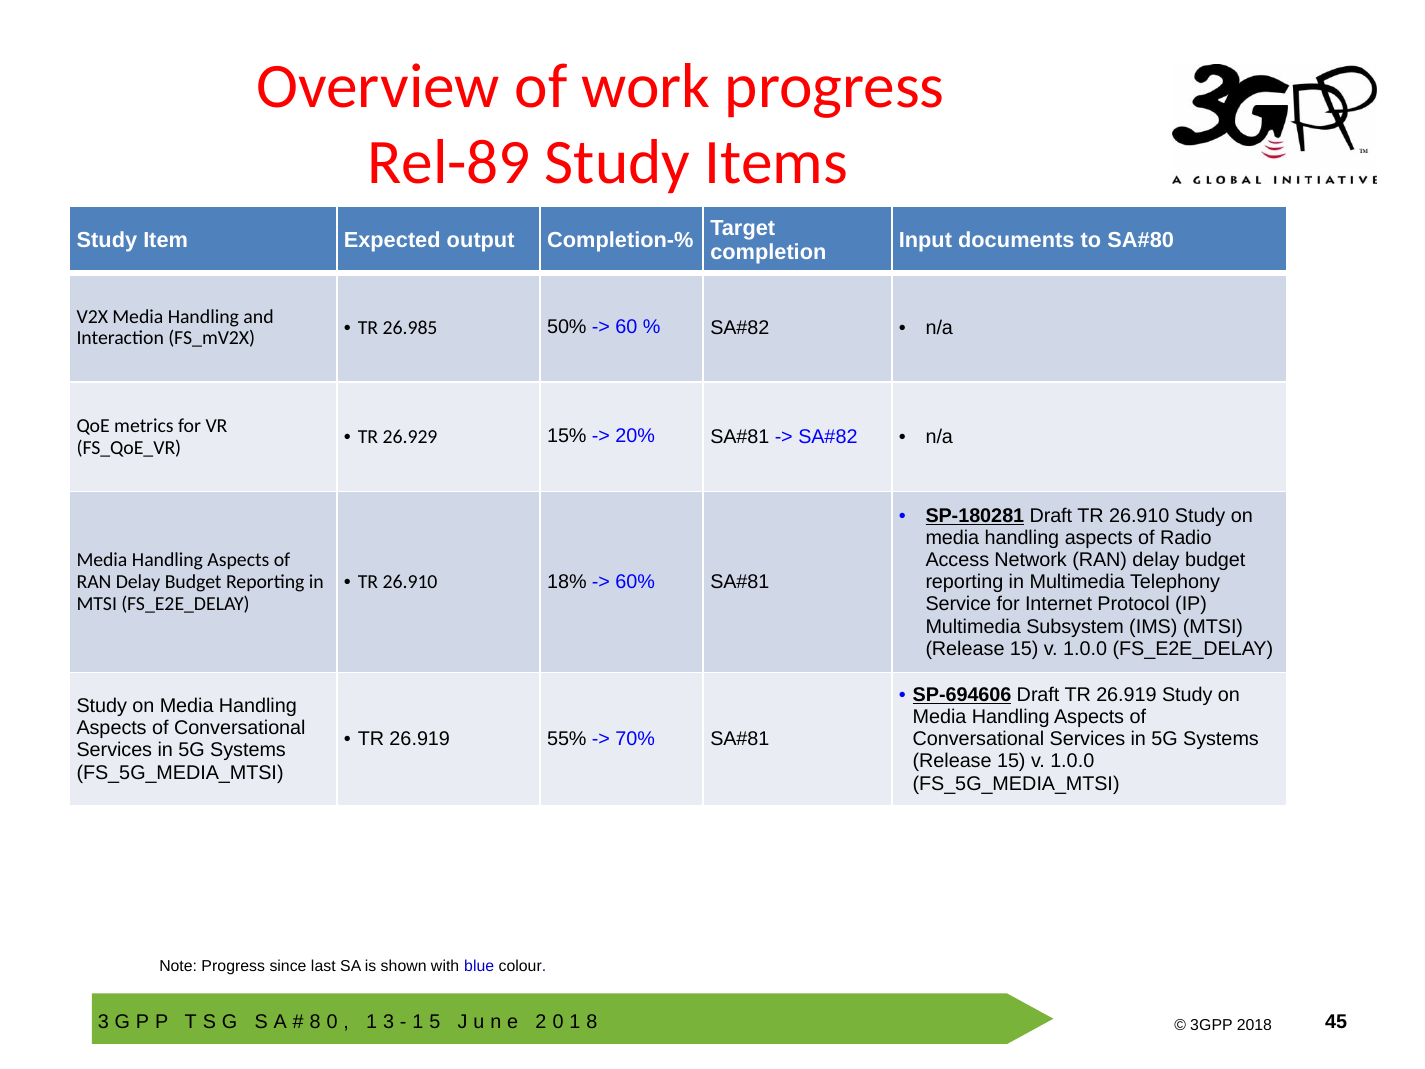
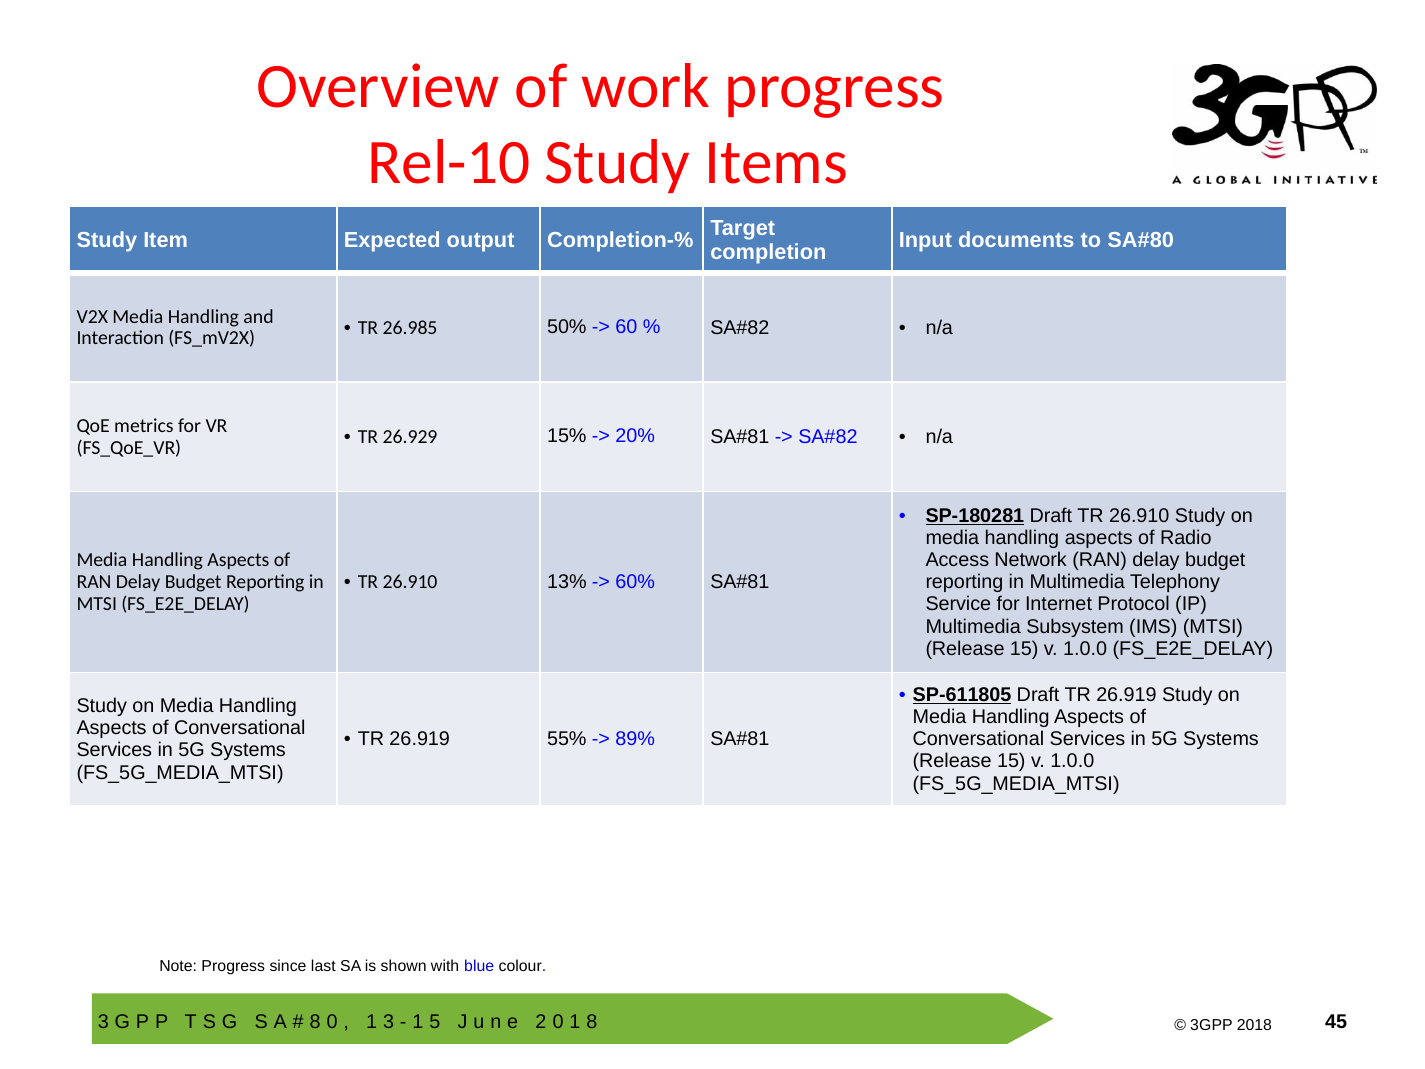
Rel-89: Rel-89 -> Rel-10
18%: 18% -> 13%
SP-694606: SP-694606 -> SP-611805
70%: 70% -> 89%
